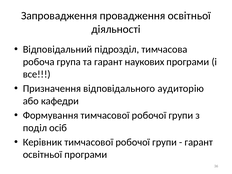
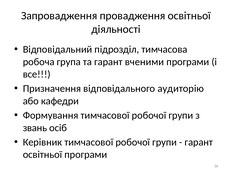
наукових: наукових -> вченими
поділ: поділ -> звань
